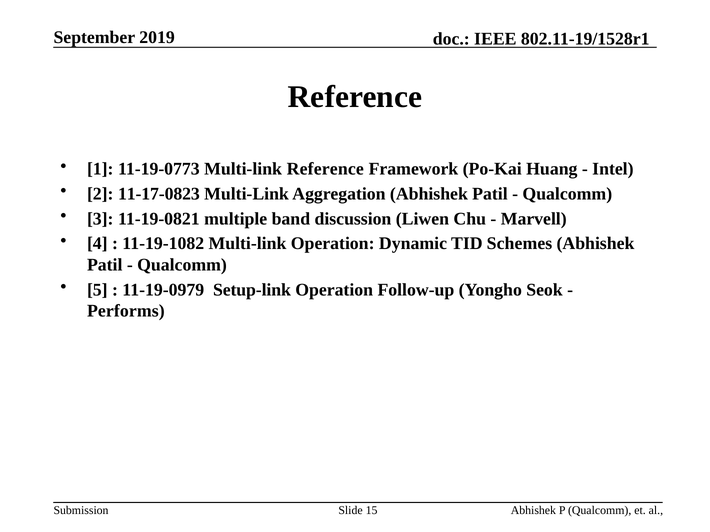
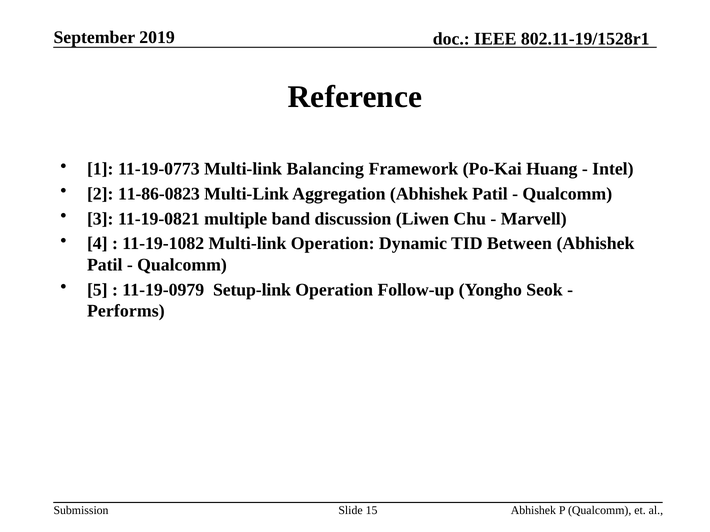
Multi-link Reference: Reference -> Balancing
11-17-0823: 11-17-0823 -> 11-86-0823
Schemes: Schemes -> Between
